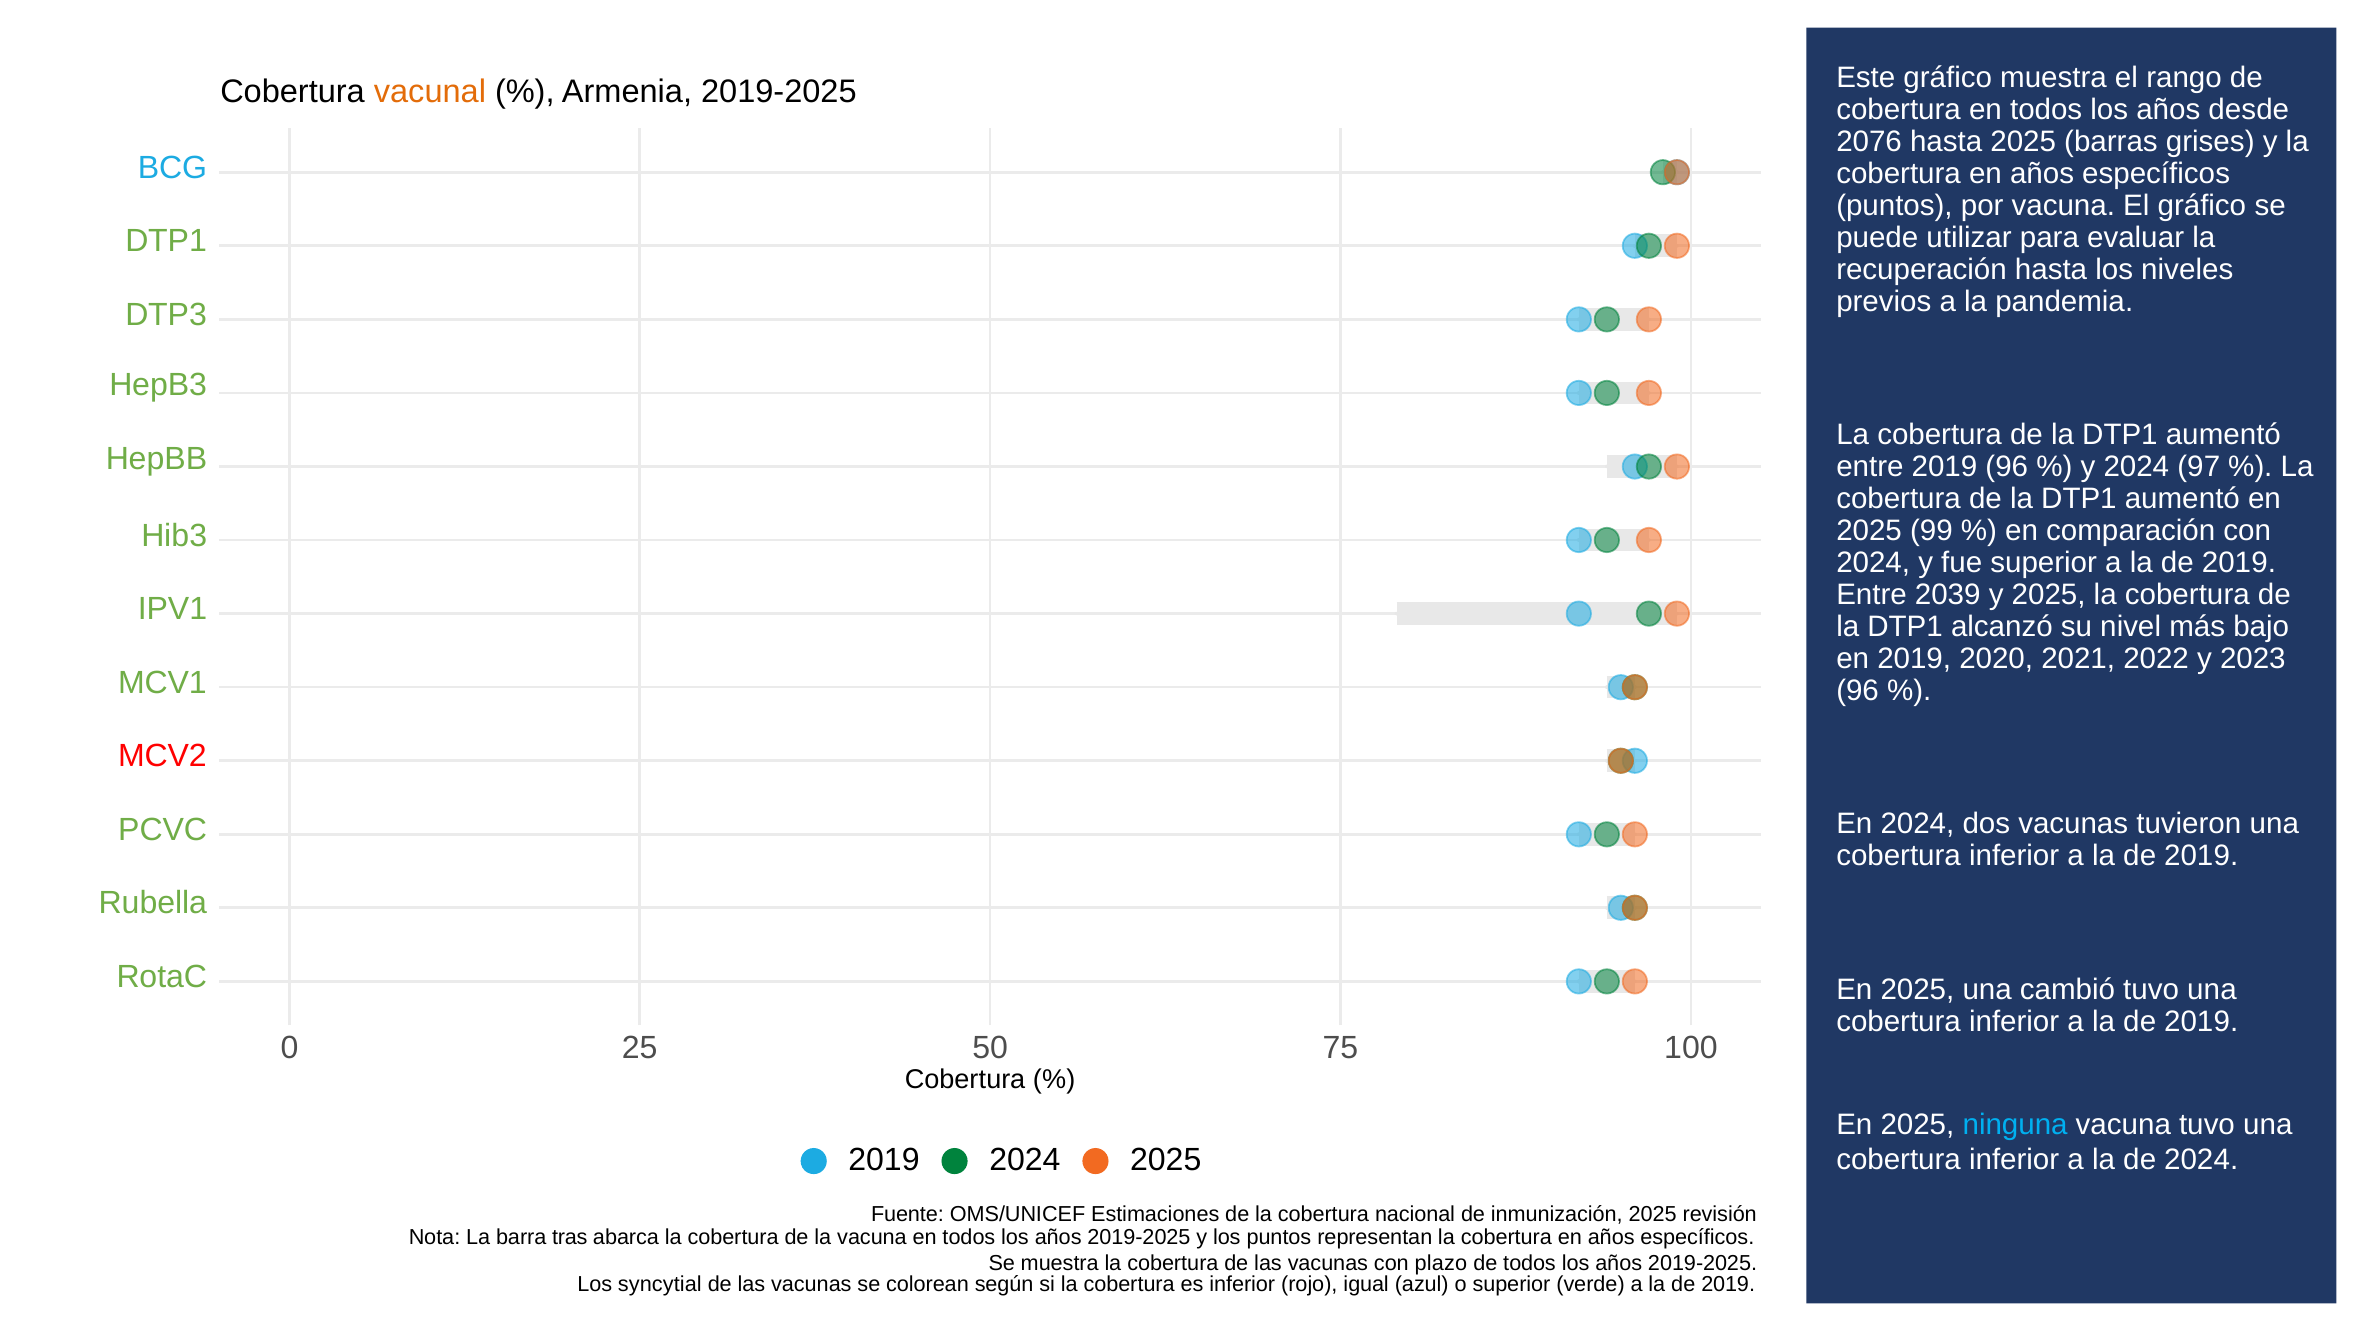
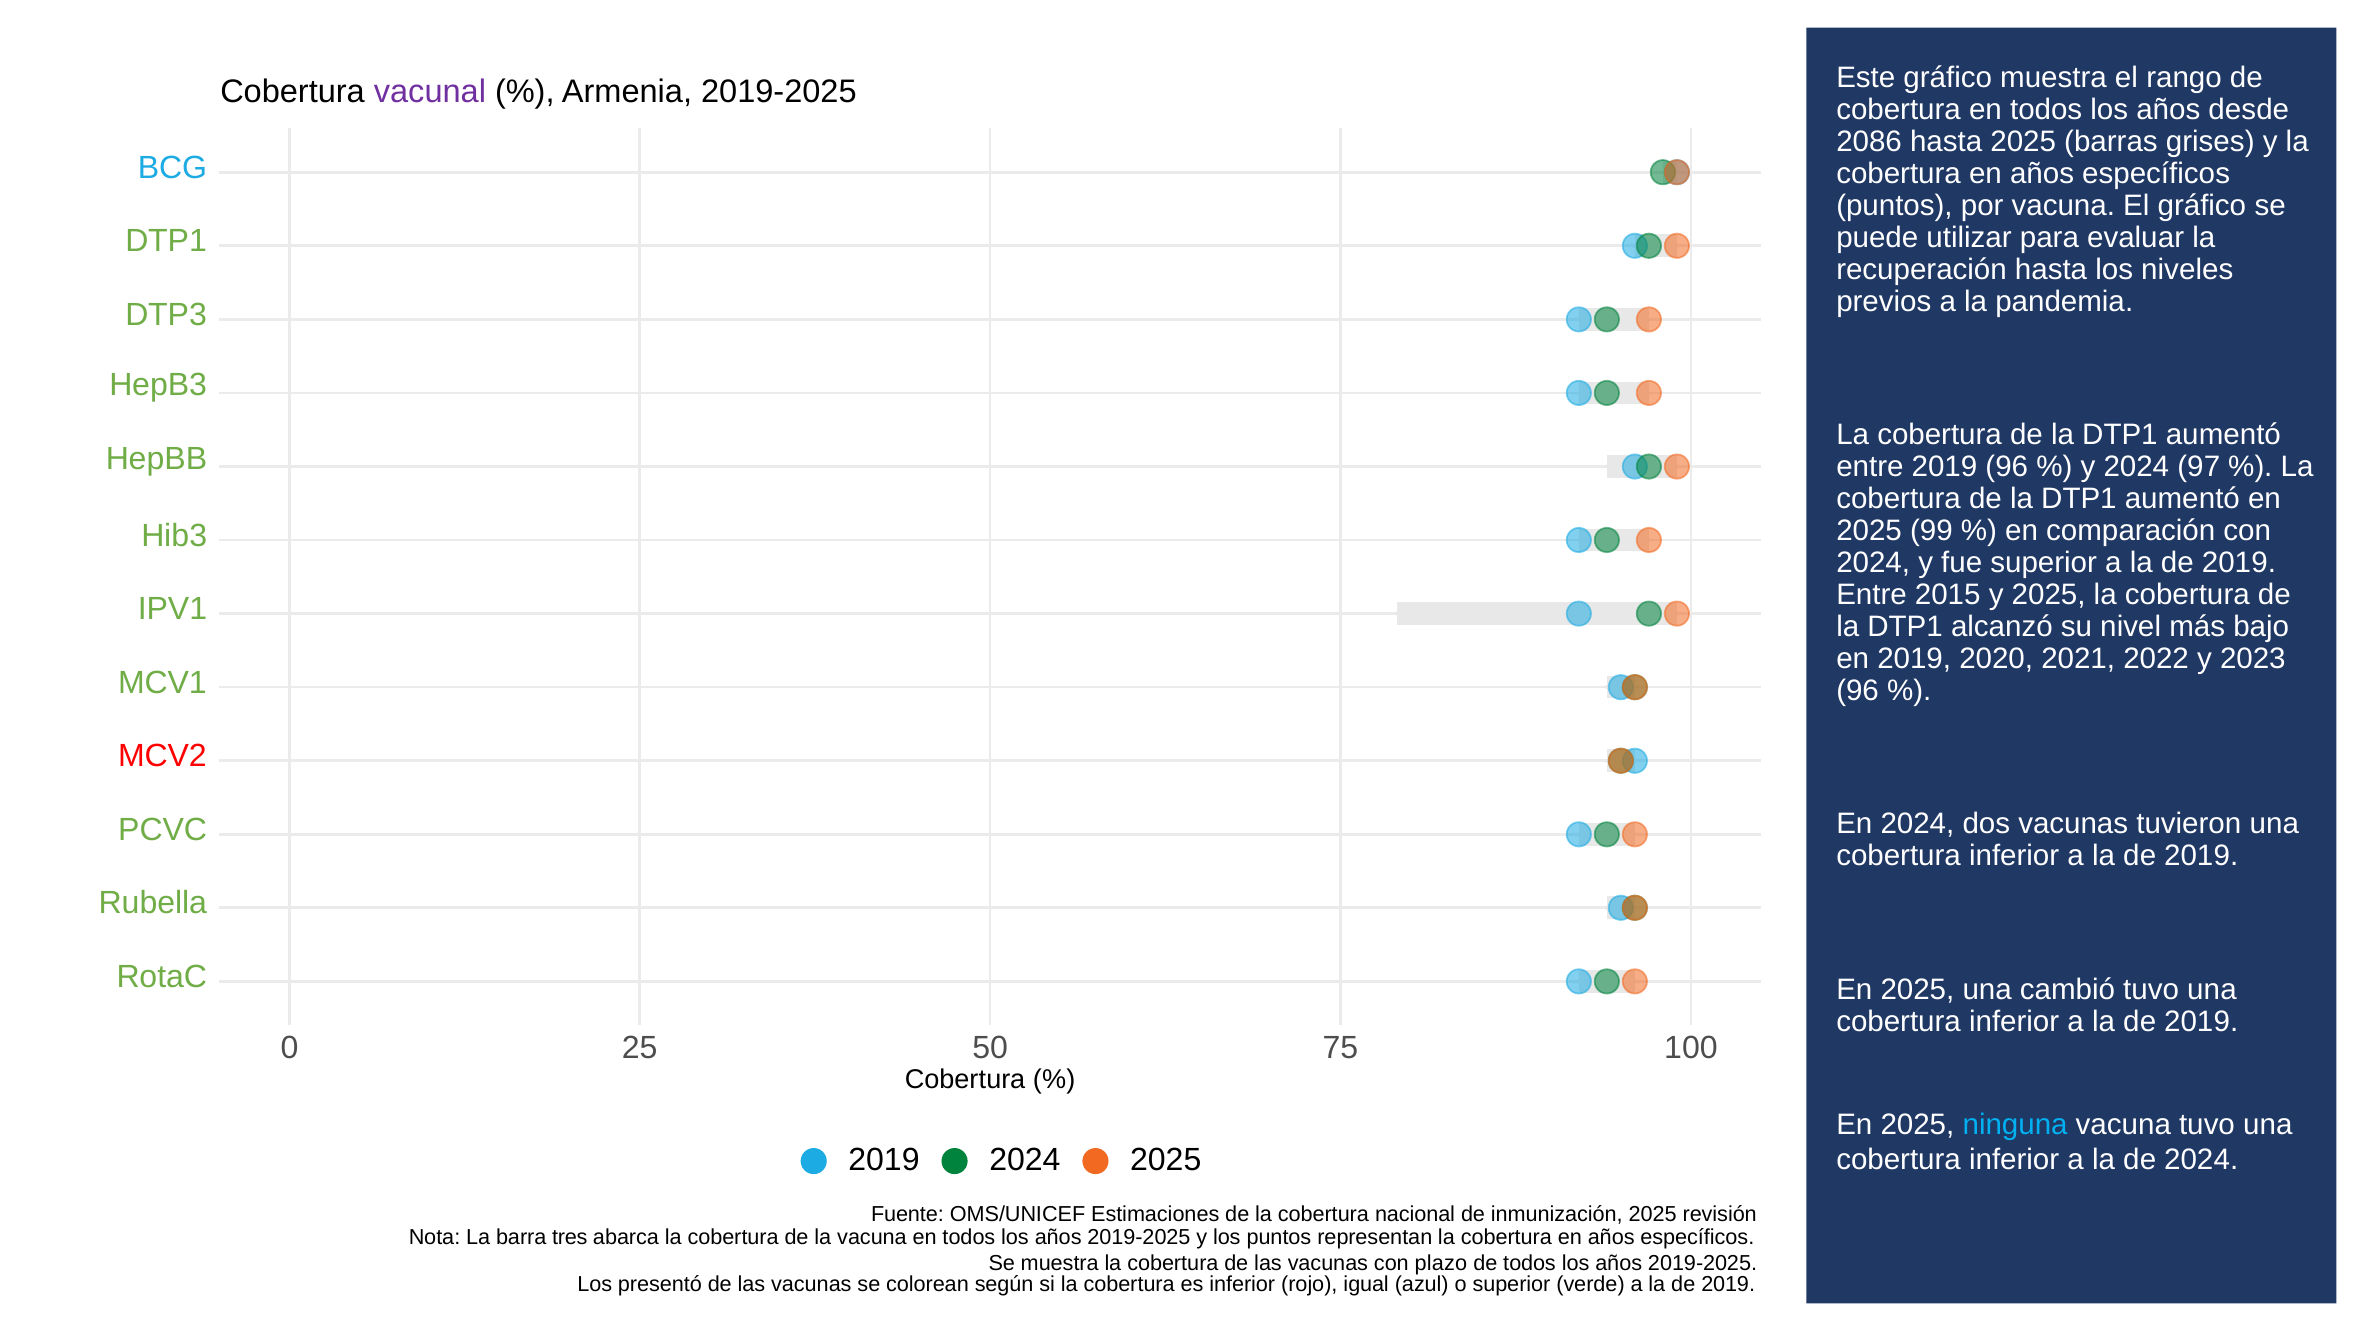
vacunal colour: orange -> purple
2076: 2076 -> 2086
2039: 2039 -> 2015
tras: tras -> tres
syncytial: syncytial -> presentó
